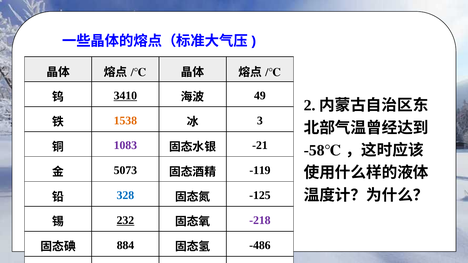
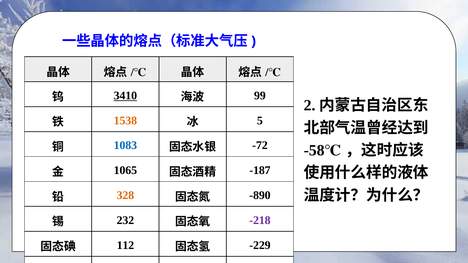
49: 49 -> 99
3: 3 -> 5
1083 colour: purple -> blue
-21: -21 -> -72
5073: 5073 -> 1065
-119: -119 -> -187
328 colour: blue -> orange
-125: -125 -> -890
232 underline: present -> none
884: 884 -> 112
-486: -486 -> -229
